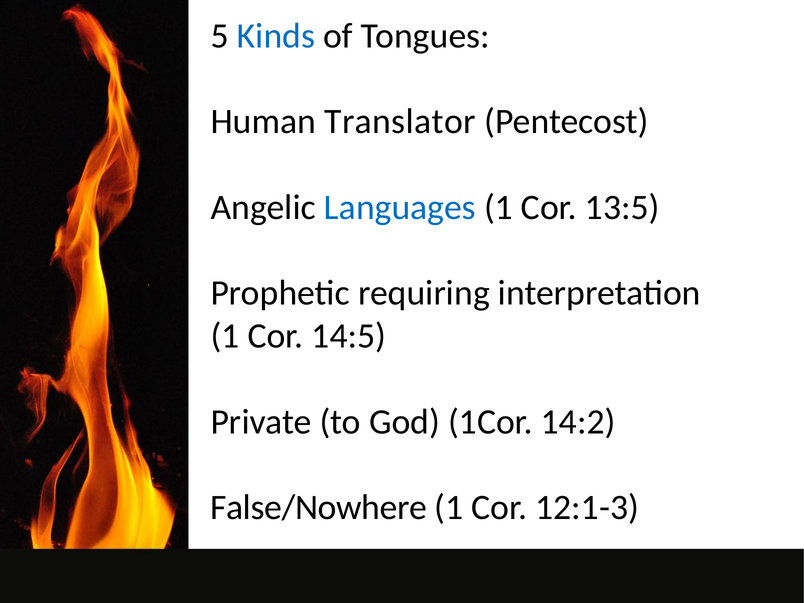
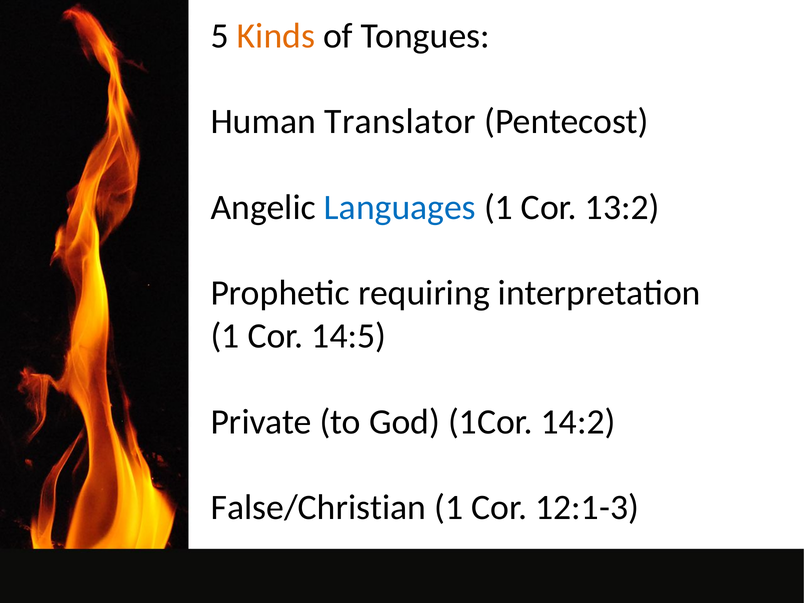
Kinds colour: blue -> orange
13:5: 13:5 -> 13:2
False/Nowhere: False/Nowhere -> False/Christian
